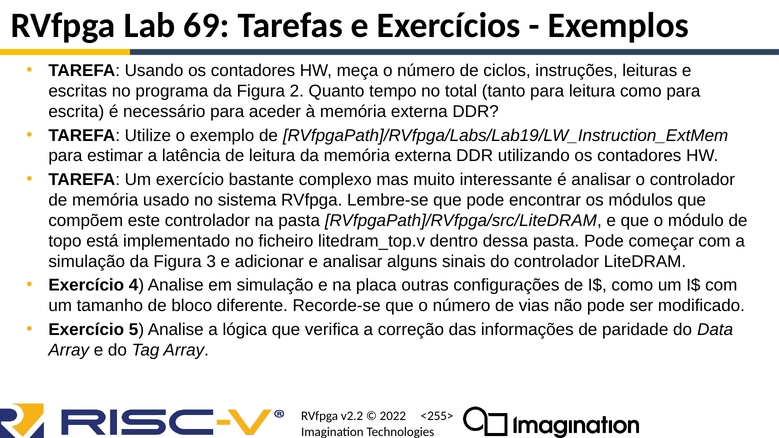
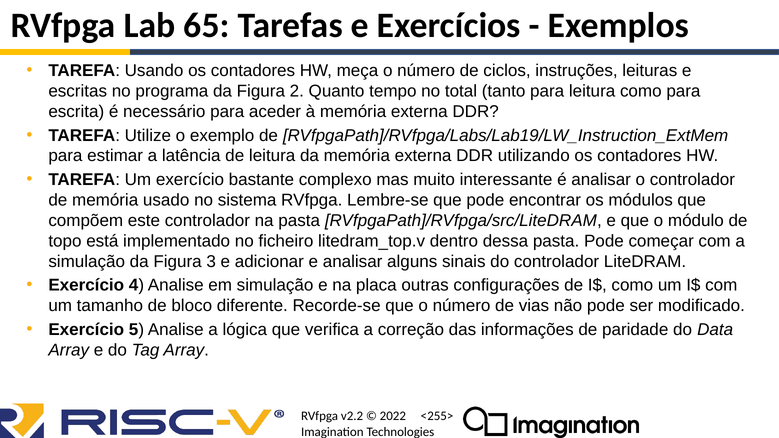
69: 69 -> 65
